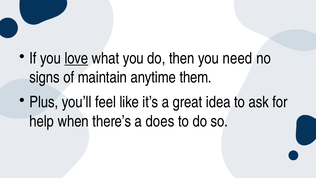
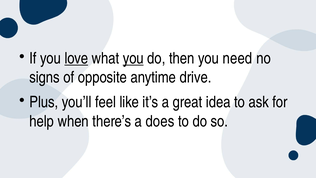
you at (133, 58) underline: none -> present
maintain: maintain -> opposite
them: them -> drive
